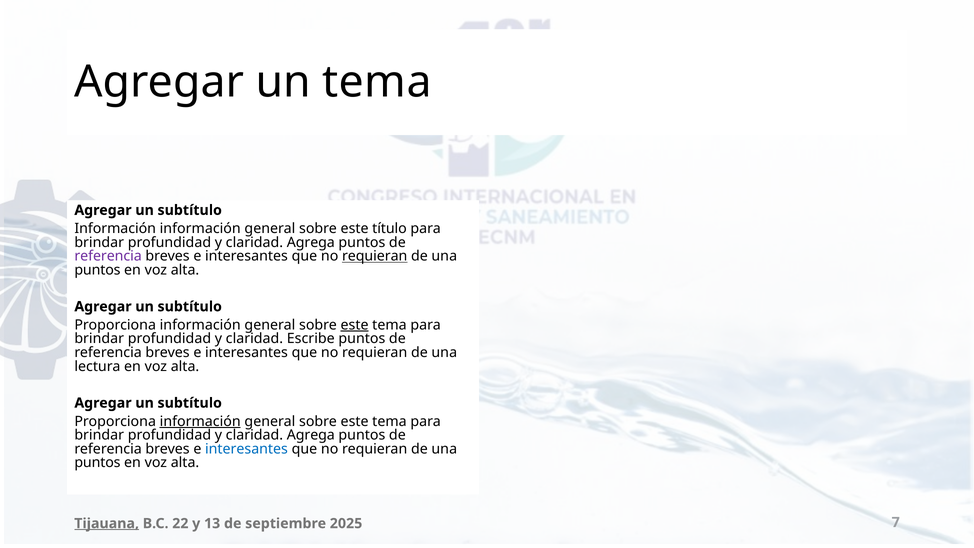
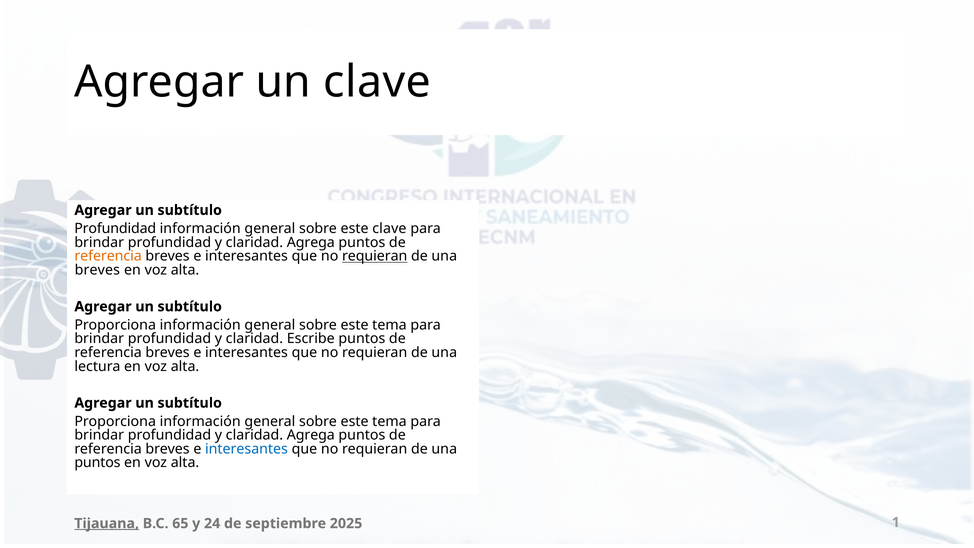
un tema: tema -> clave
Información at (115, 228): Información -> Profundidad
este título: título -> clave
referencia at (108, 256) colour: purple -> orange
puntos at (97, 270): puntos -> breves
este at (355, 325) underline: present -> none
información at (200, 421) underline: present -> none
22: 22 -> 65
13: 13 -> 24
7: 7 -> 1
